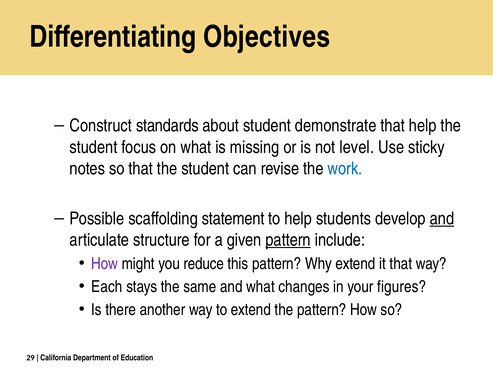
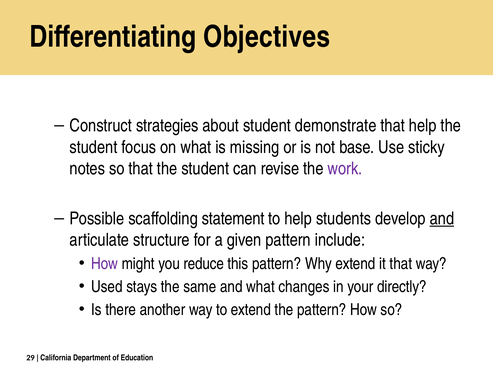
standards: standards -> strategies
level: level -> base
work colour: blue -> purple
pattern at (288, 240) underline: present -> none
Each: Each -> Used
figures: figures -> directly
